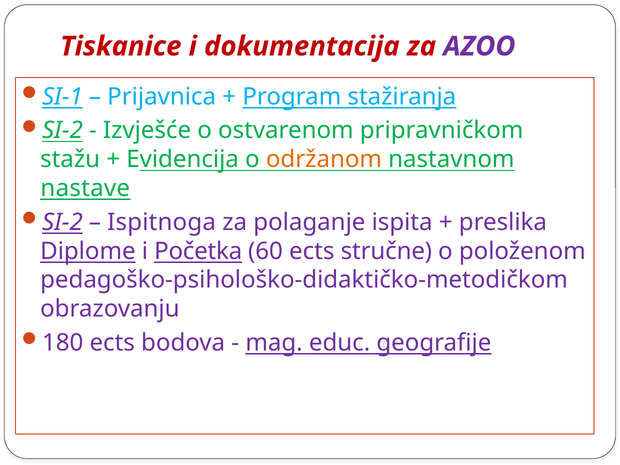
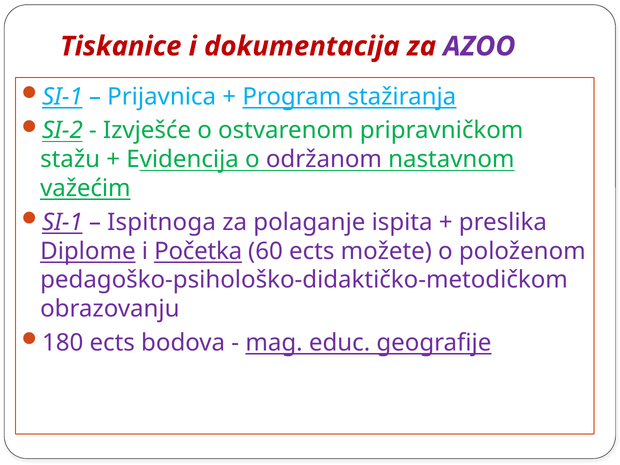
održanom colour: orange -> purple
nastave: nastave -> važećim
SI-2 at (62, 222): SI-2 -> SI-1
stručne: stručne -> možete
